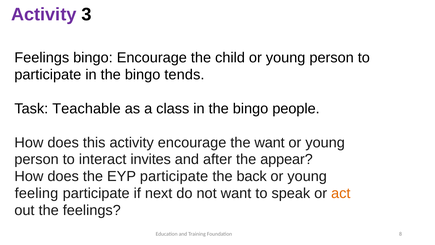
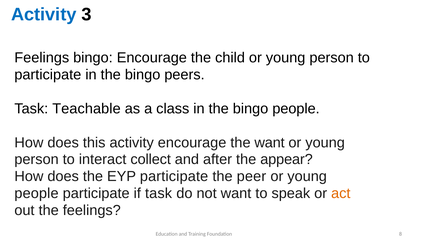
Activity at (44, 14) colour: purple -> blue
tends: tends -> peers
invites: invites -> collect
back: back -> peer
feeling at (36, 193): feeling -> people
if next: next -> task
